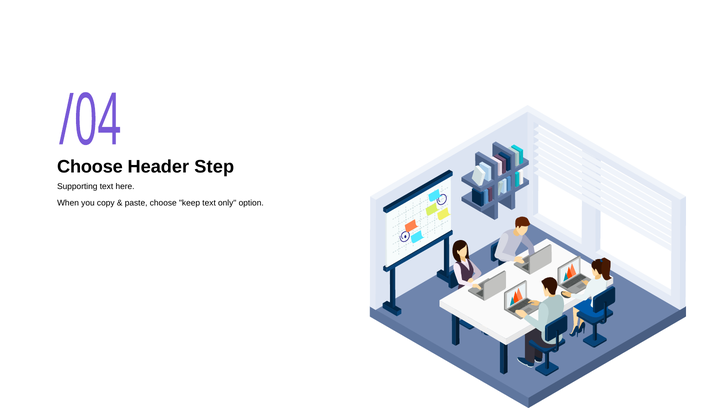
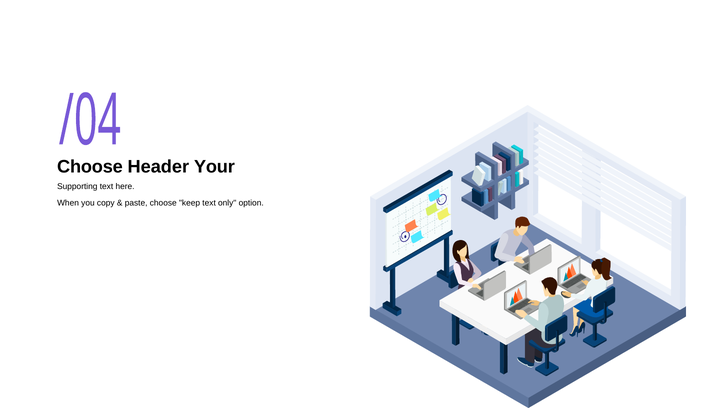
Step: Step -> Your
